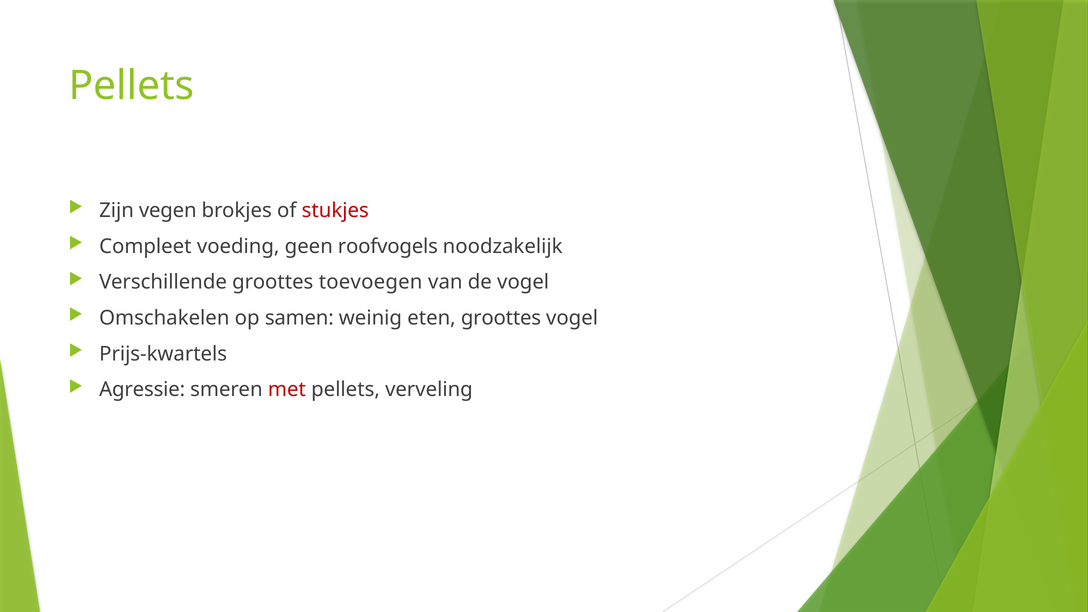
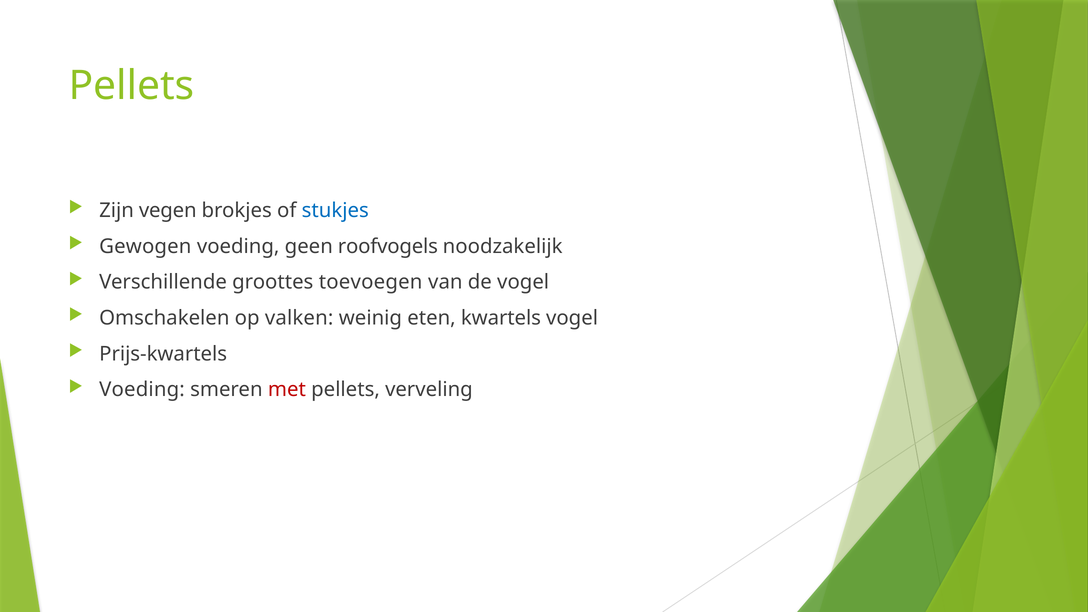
stukjes colour: red -> blue
Compleet: Compleet -> Gewogen
samen: samen -> valken
eten groottes: groottes -> kwartels
Agressie at (142, 390): Agressie -> Voeding
